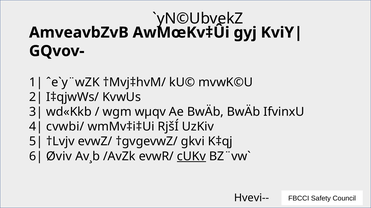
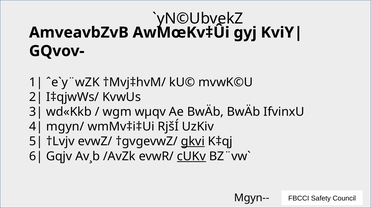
cvwbi/: cvwbi/ -> mgyn/
gkvi underline: none -> present
Øviv: Øviv -> Gqjv
Hvevi--: Hvevi-- -> Mgyn--
